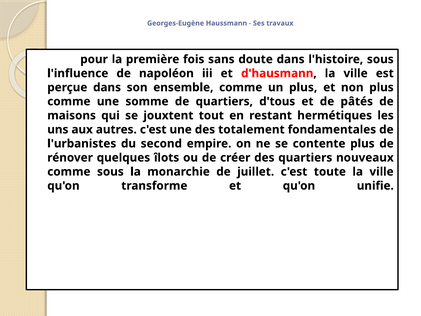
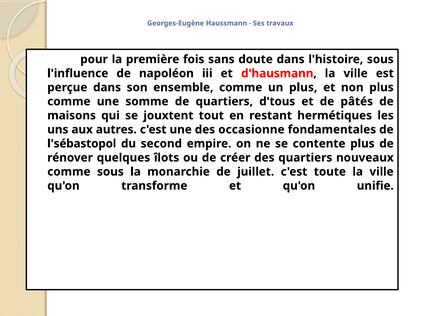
totalement: totalement -> occasionne
l'urbanistes: l'urbanistes -> l'sébastopol
